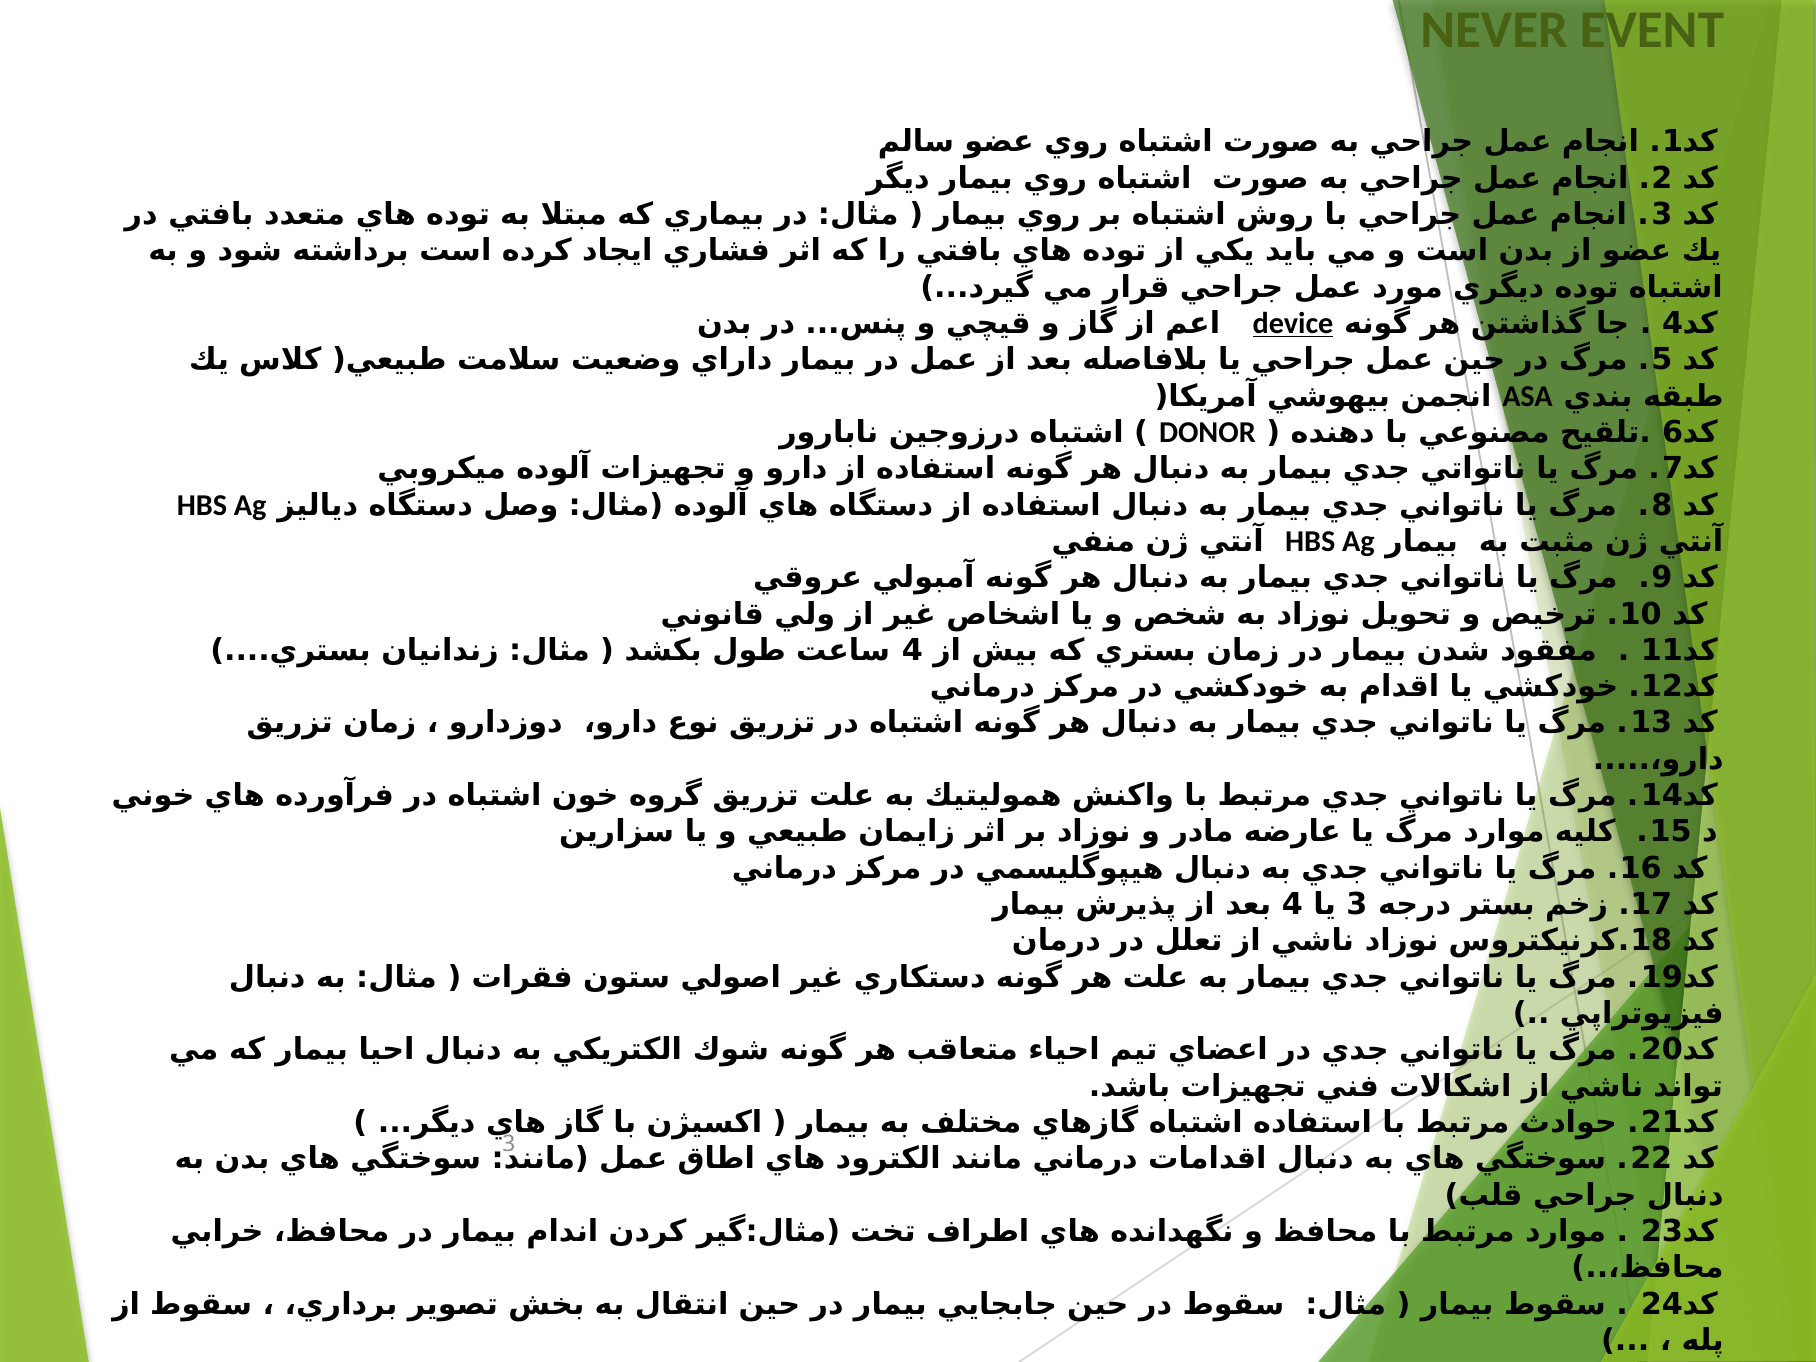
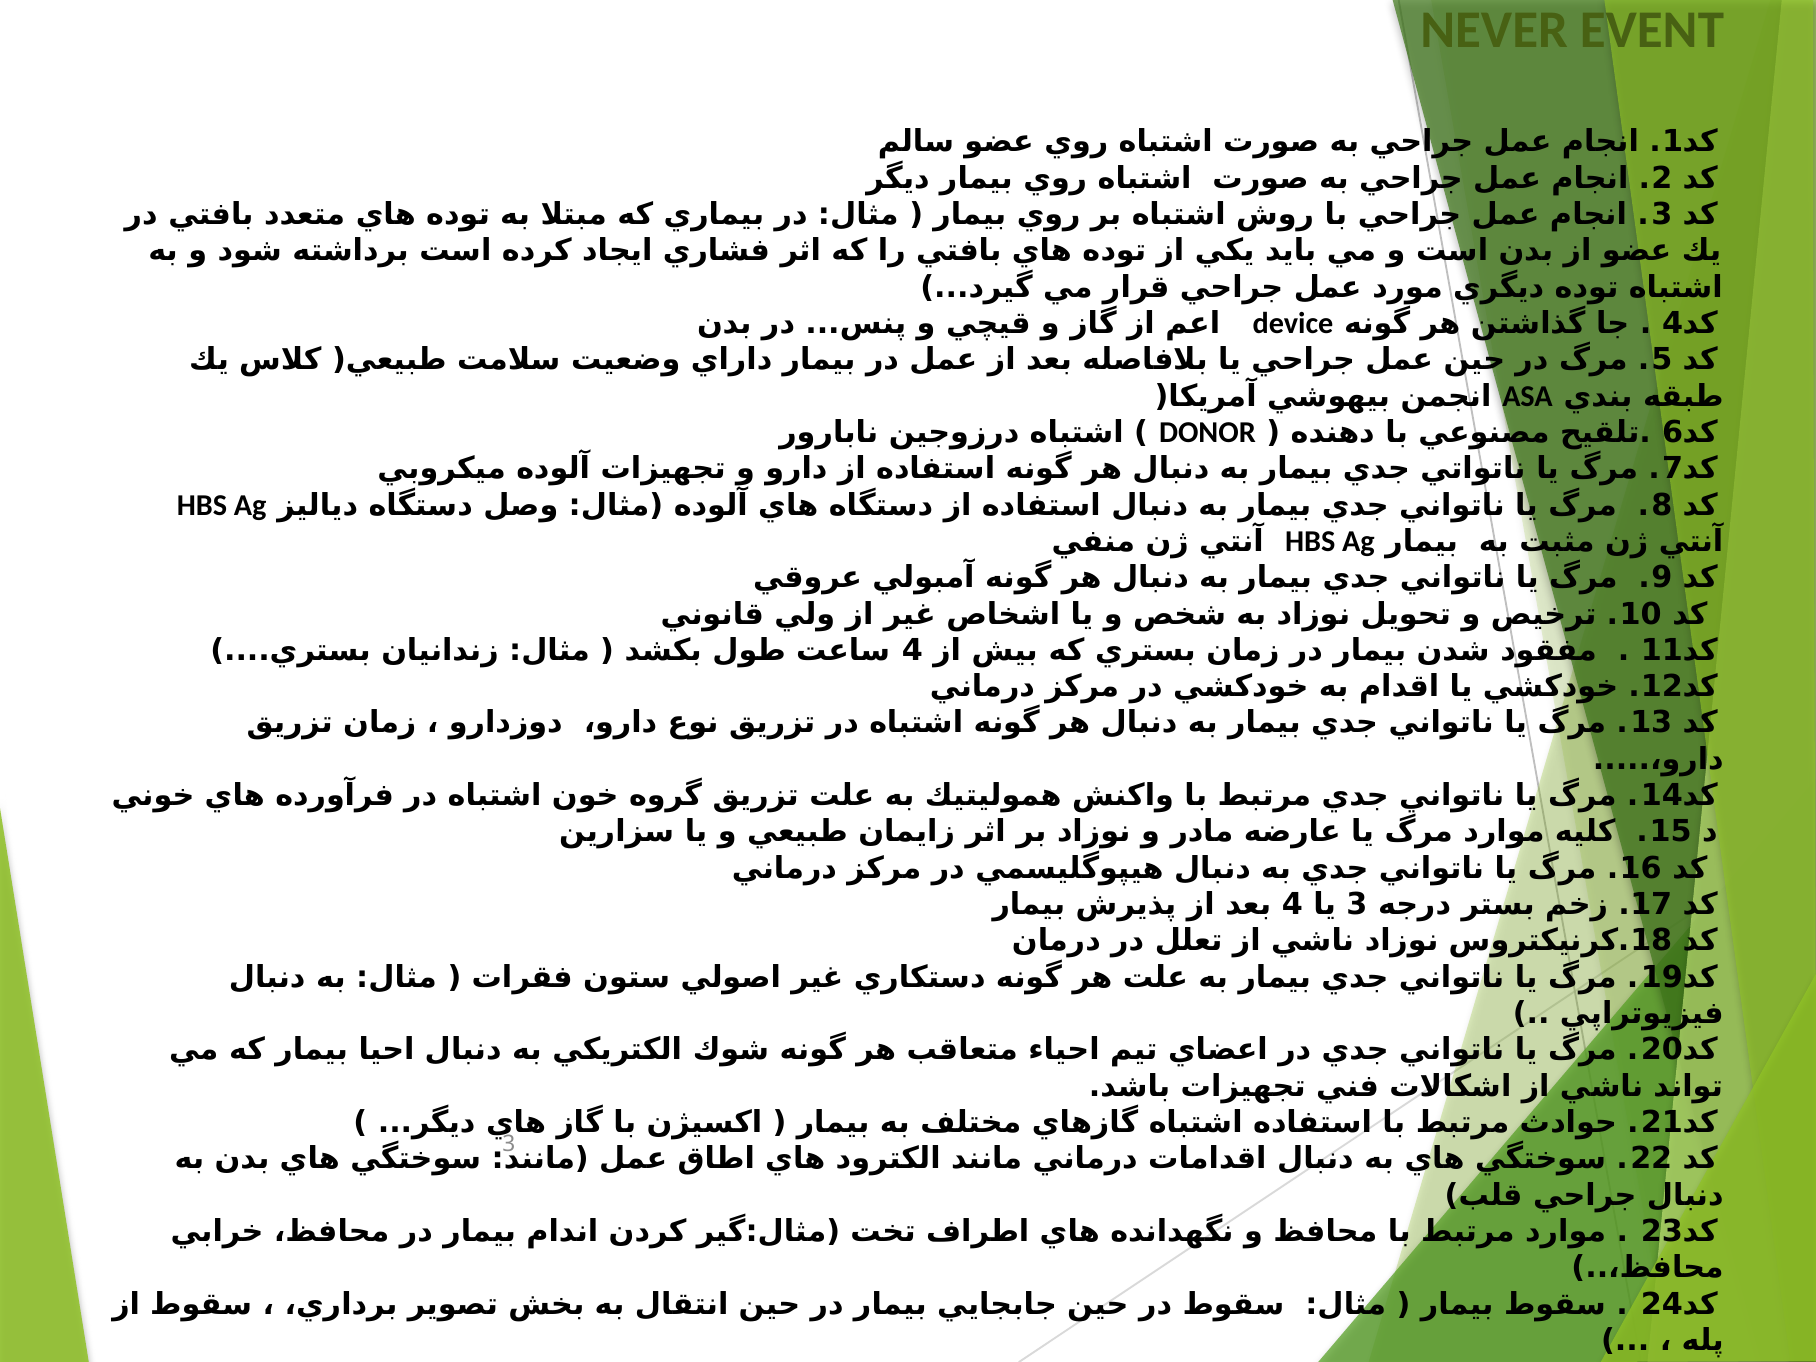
device underline: present -> none
